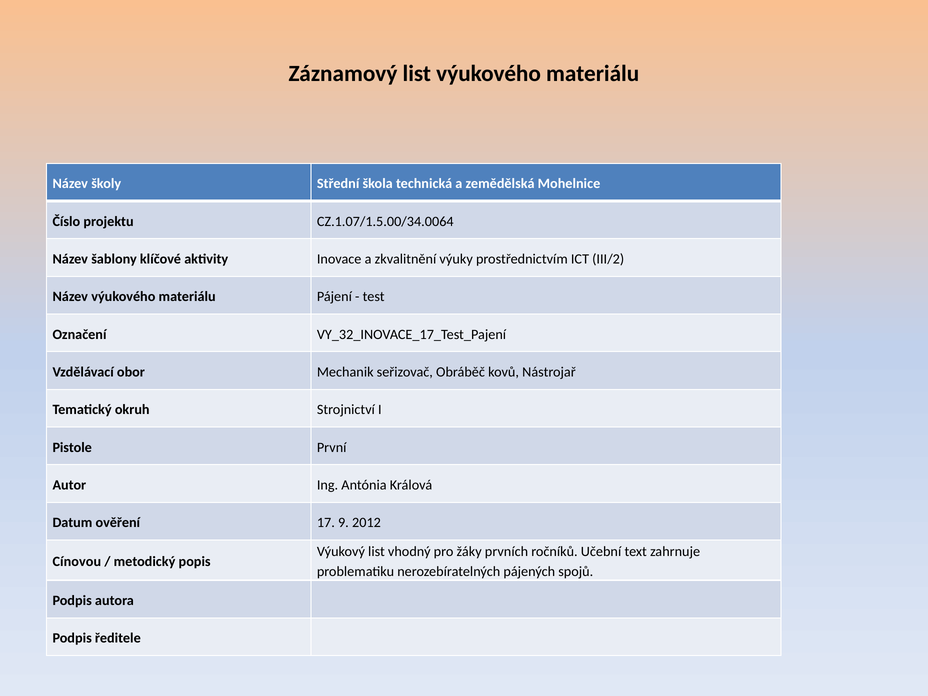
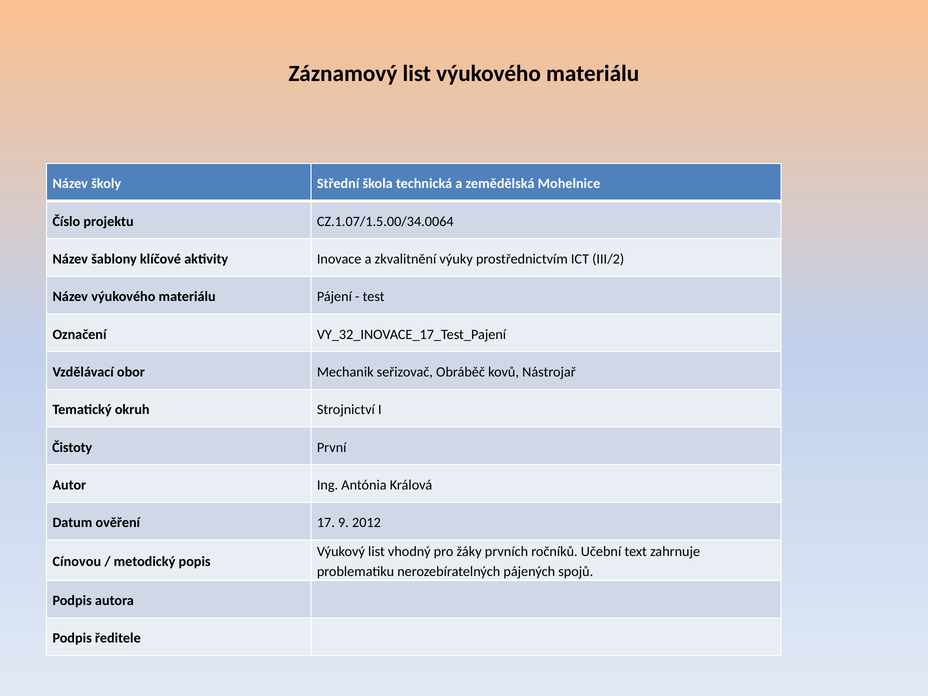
Pistole: Pistole -> Čistoty
